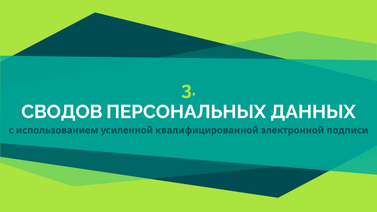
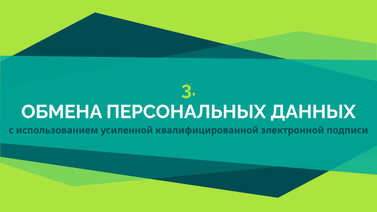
СВОДОВ: СВОДОВ -> ОБМЕНА
